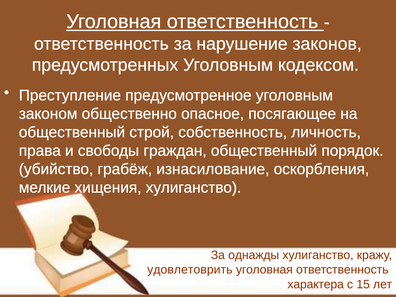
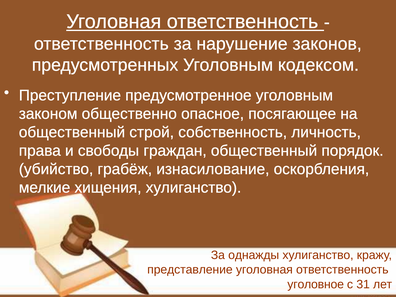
удовлетоврить: удовлетоврить -> представление
характера: характера -> уголовное
15: 15 -> 31
